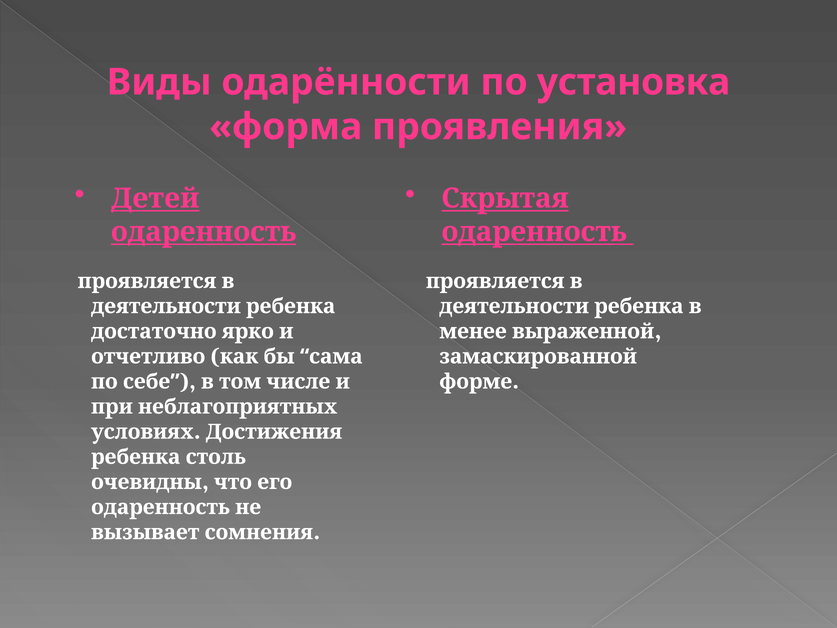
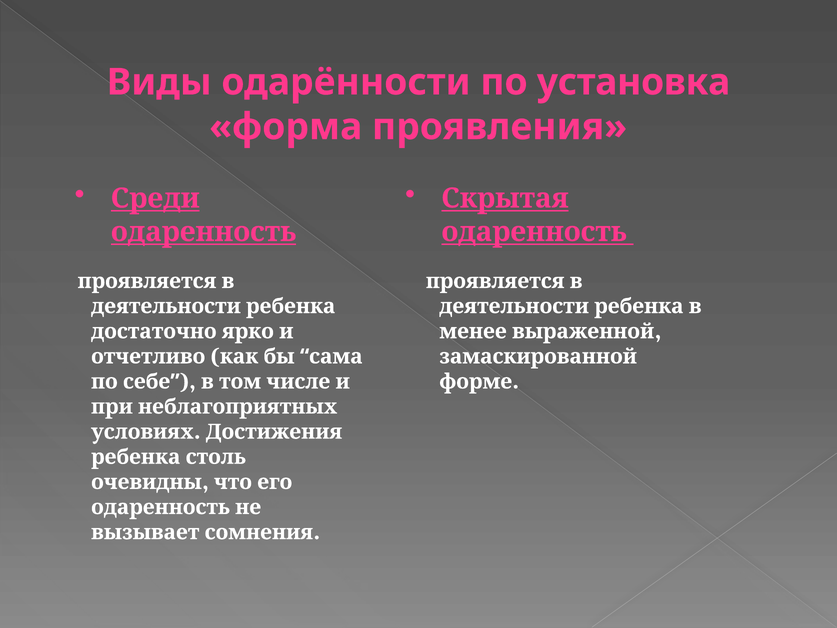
Детей: Детей -> Среди
